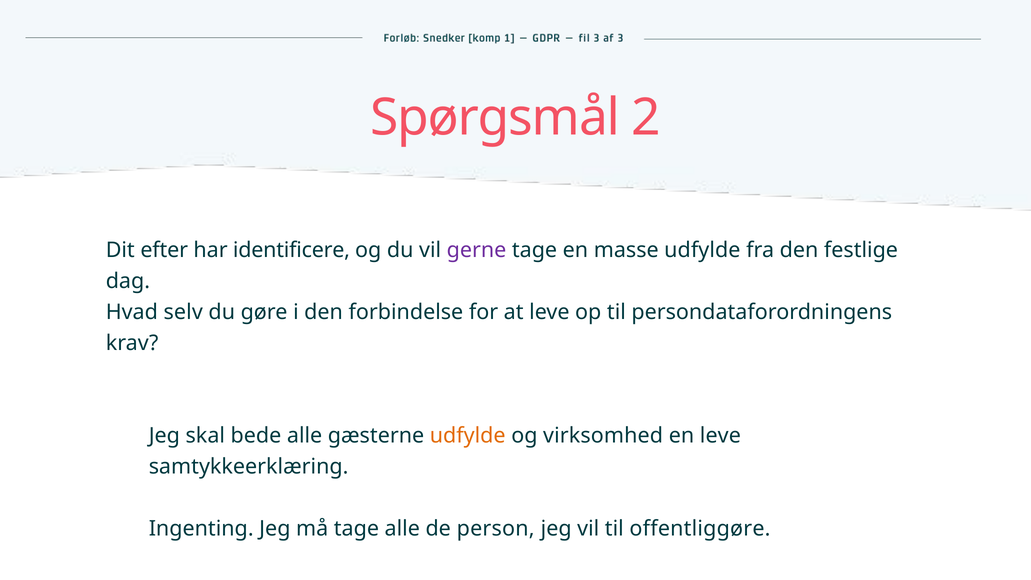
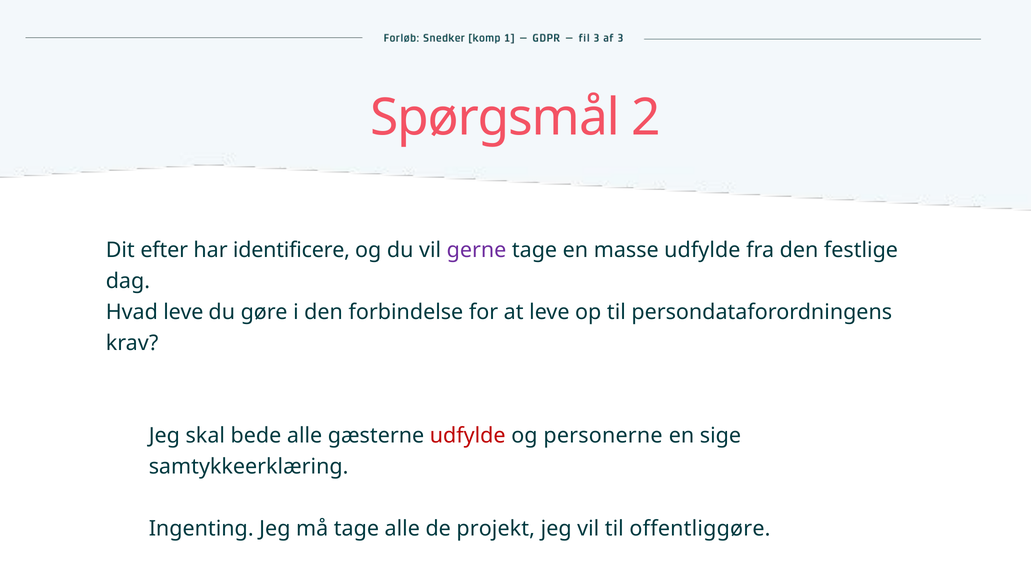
Hvad selv: selv -> leve
udfylde at (468, 436) colour: orange -> red
virksomhed: virksomhed -> personerne
en leve: leve -> sige
person: person -> projekt
